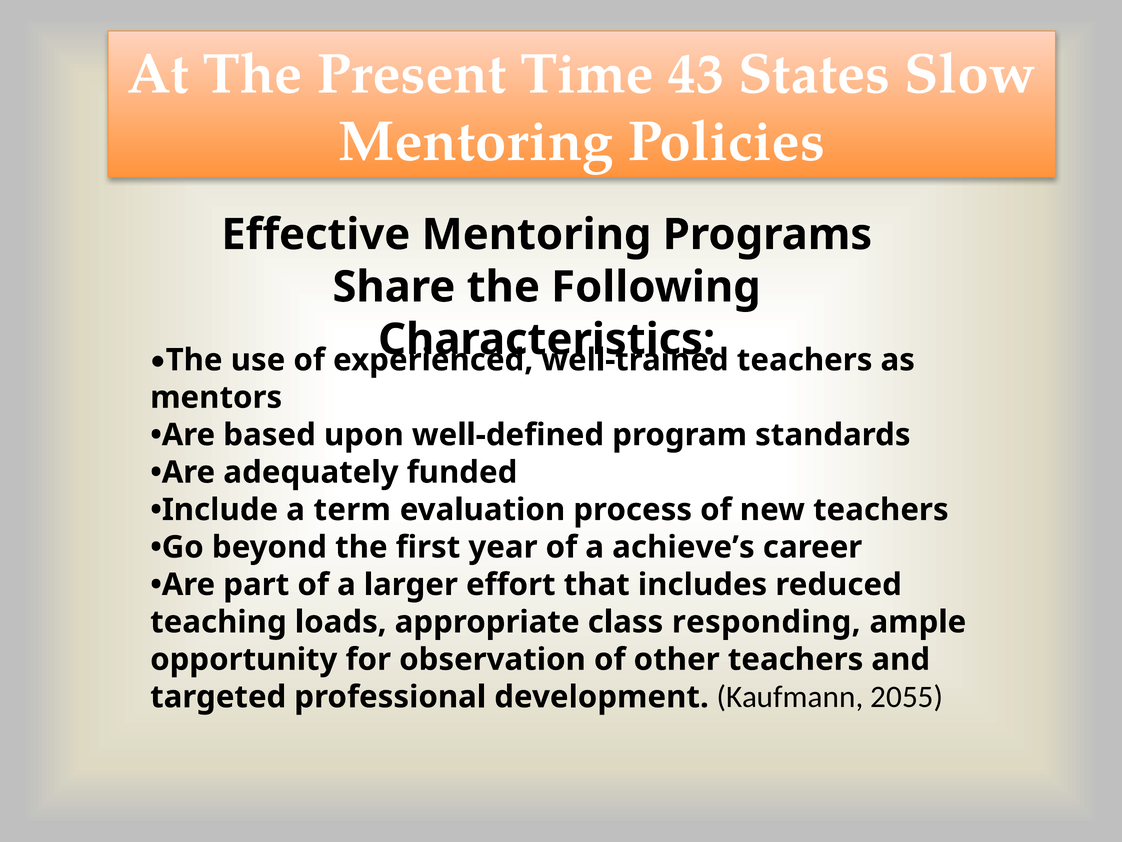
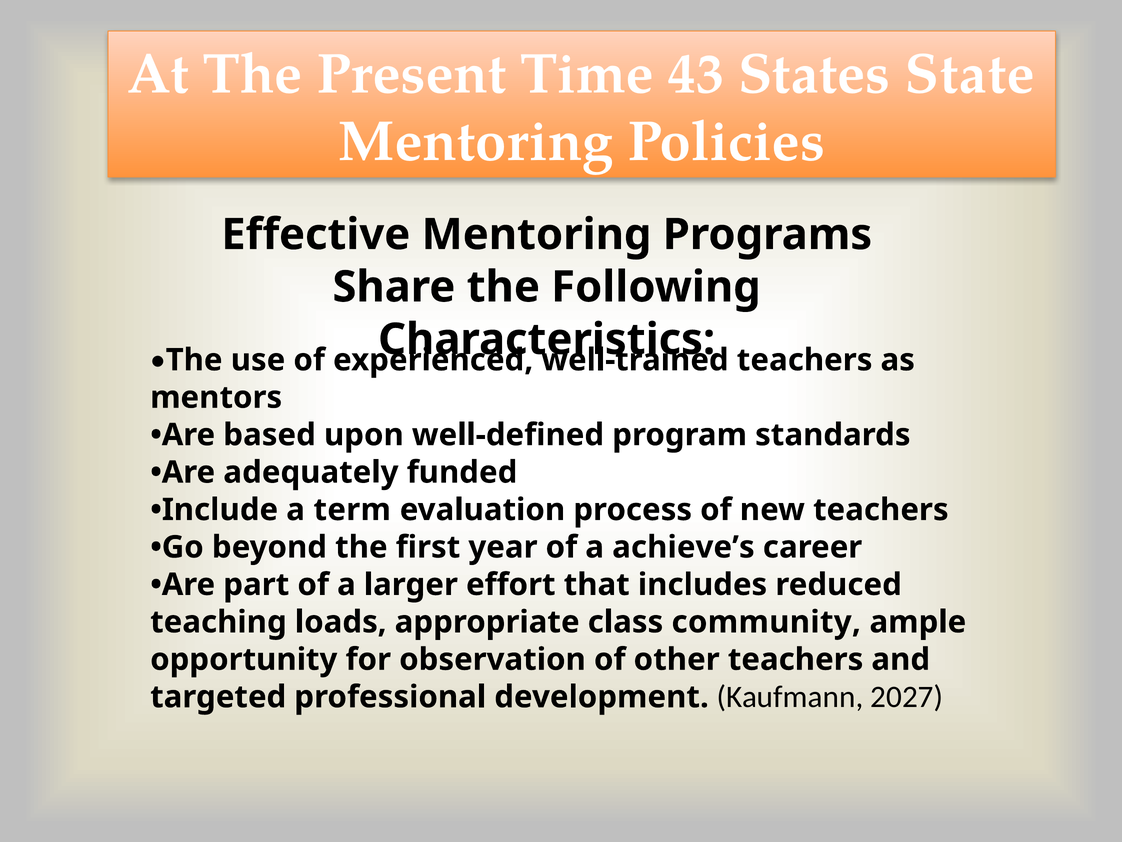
Slow: Slow -> State
responding: responding -> community
2055: 2055 -> 2027
